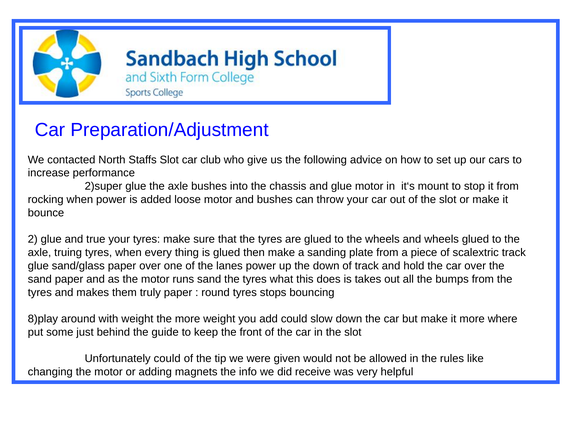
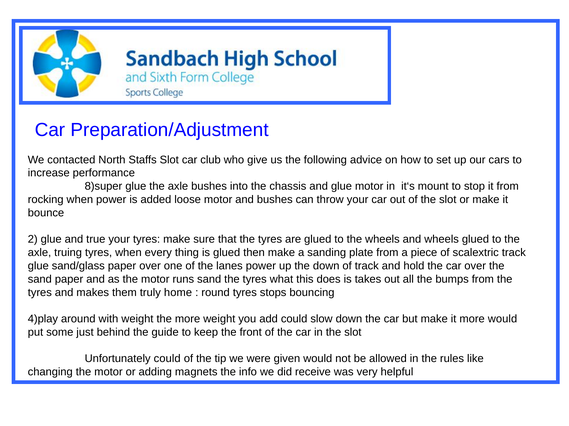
2)super: 2)super -> 8)super
truly paper: paper -> home
8)play: 8)play -> 4)play
more where: where -> would
